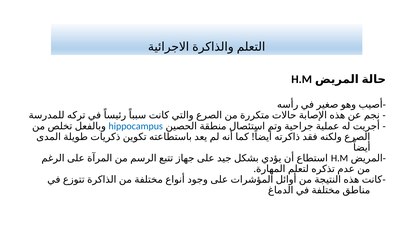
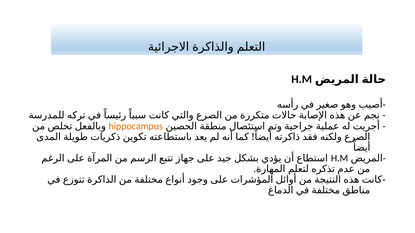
hippocampus colour: blue -> orange
